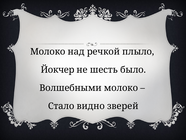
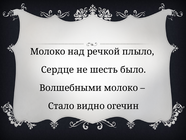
Йокчер: Йокчер -> Сердце
зверей: зверей -> огечин
